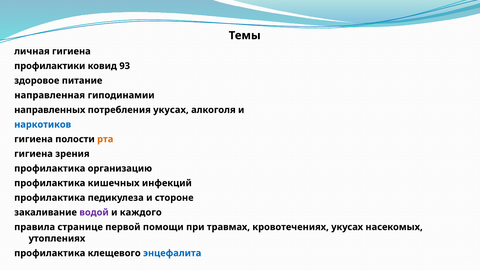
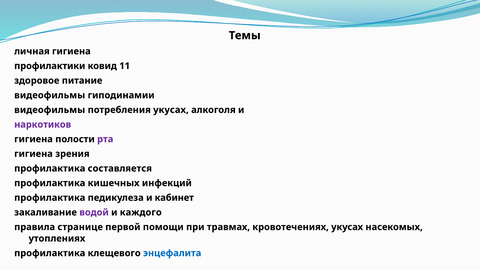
93: 93 -> 11
направленная at (50, 95): направленная -> видеофильмы
направленных at (50, 110): направленных -> видеофильмы
наркотиков colour: blue -> purple
рта colour: orange -> purple
организацию: организацию -> составляется
стороне: стороне -> кабинет
